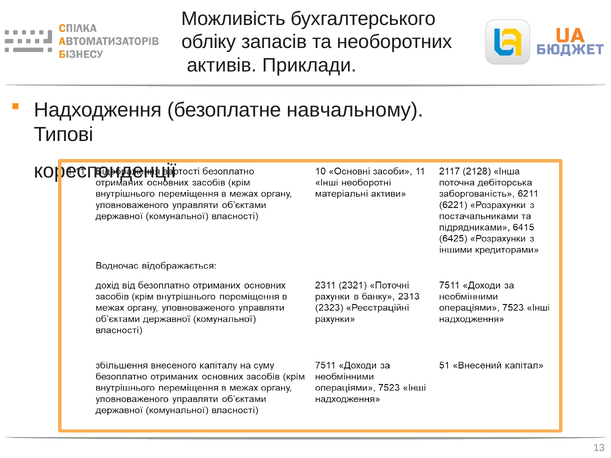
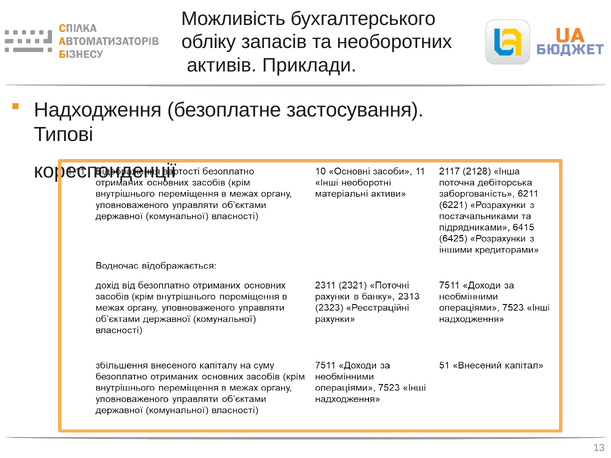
навчальному: навчальному -> застосування
